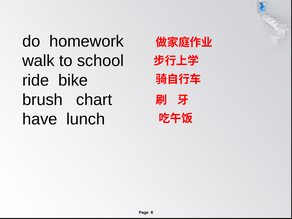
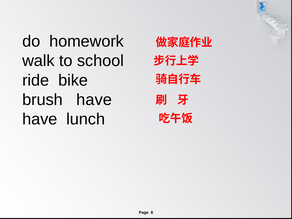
brush chart: chart -> have
